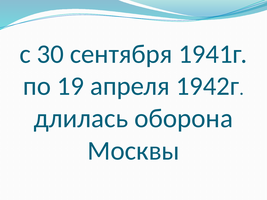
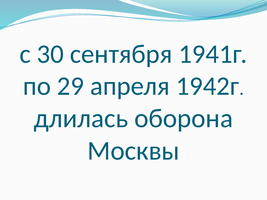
19: 19 -> 29
